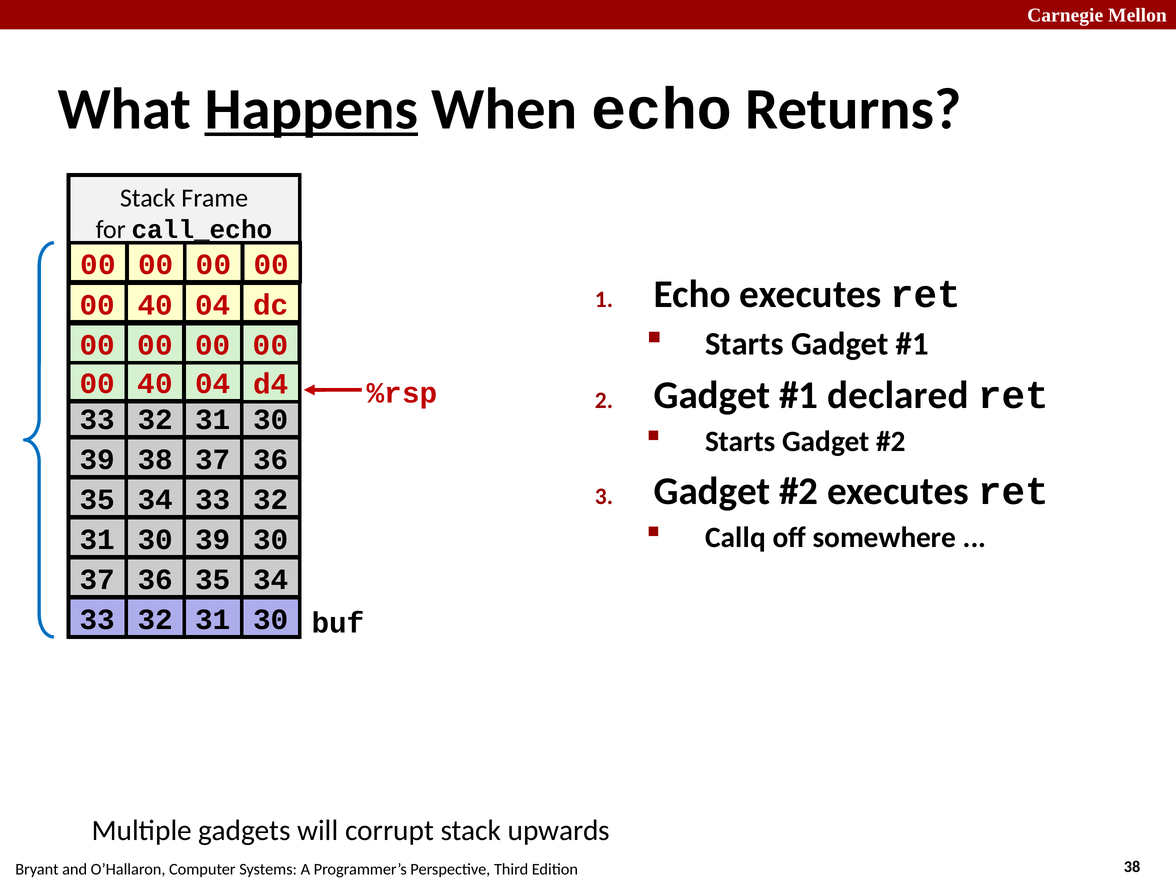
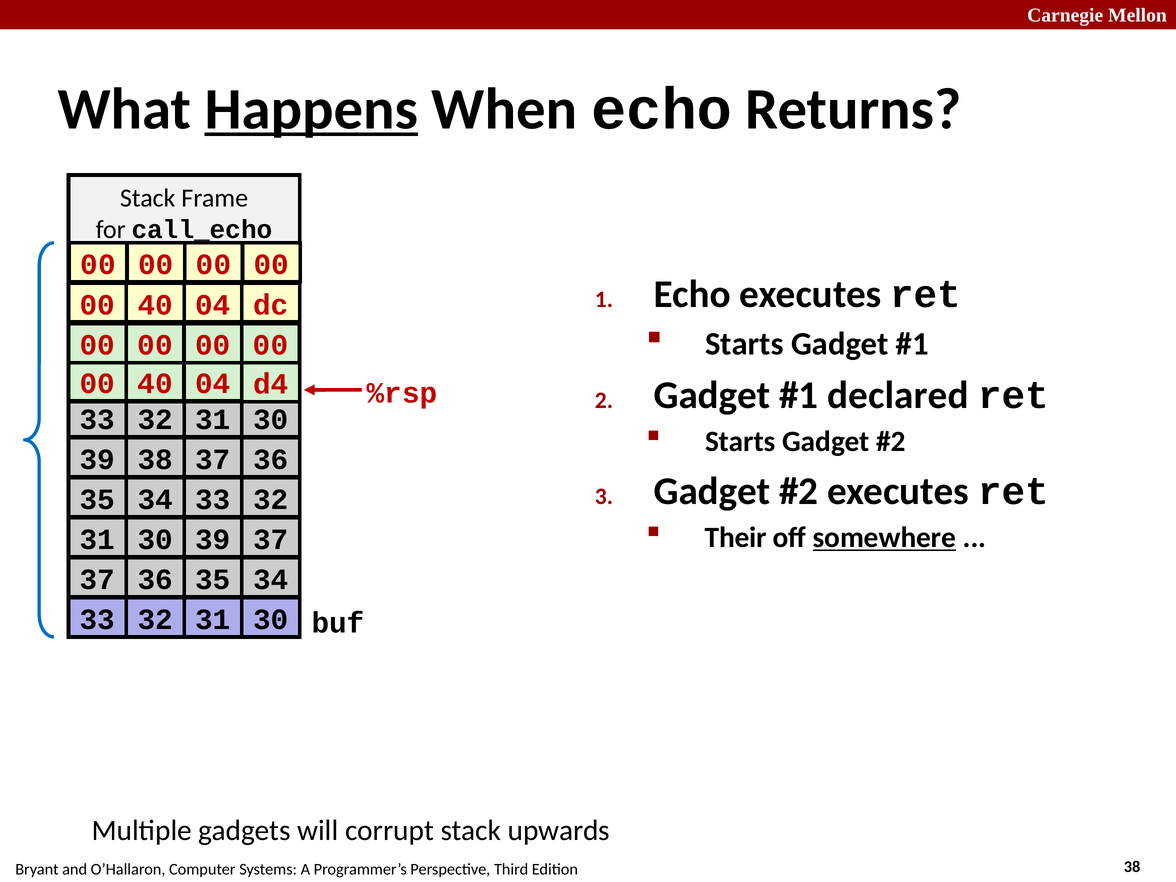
Callq: Callq -> Their
somewhere underline: none -> present
39 30: 30 -> 37
